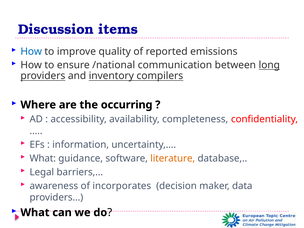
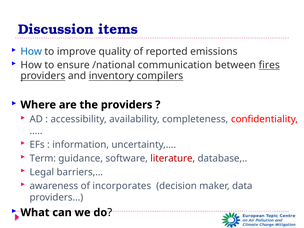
long: long -> fires
the occurring: occurring -> providers
What at (43, 158): What -> Term
literature colour: orange -> red
